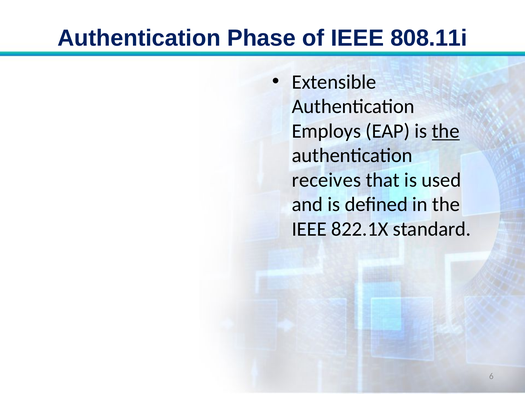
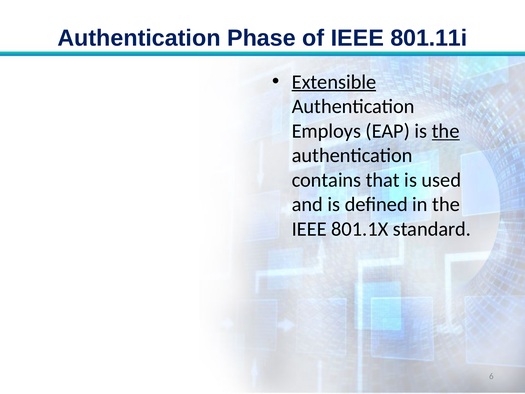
808.11i: 808.11i -> 801.11i
Extensible underline: none -> present
receives: receives -> contains
822.1X: 822.1X -> 801.1X
